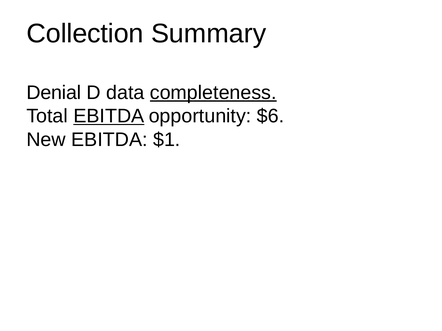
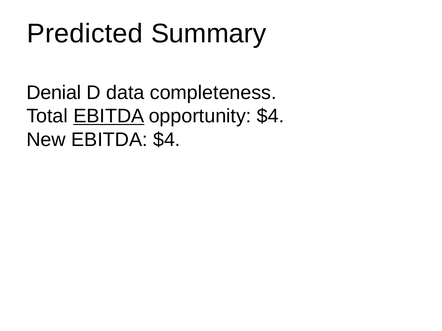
Collection: Collection -> Predicted
completeness underline: present -> none
opportunity $6: $6 -> $4
EBITDA $1: $1 -> $4
